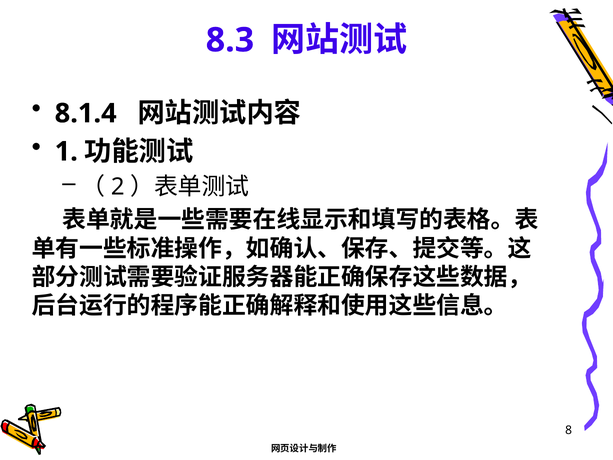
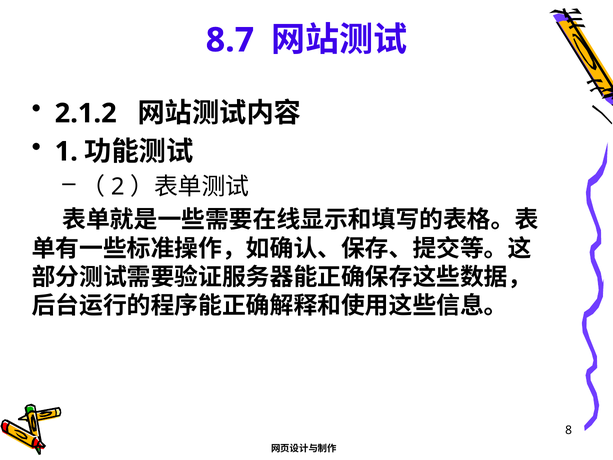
8.3: 8.3 -> 8.7
8.1.4: 8.1.4 -> 2.1.2
